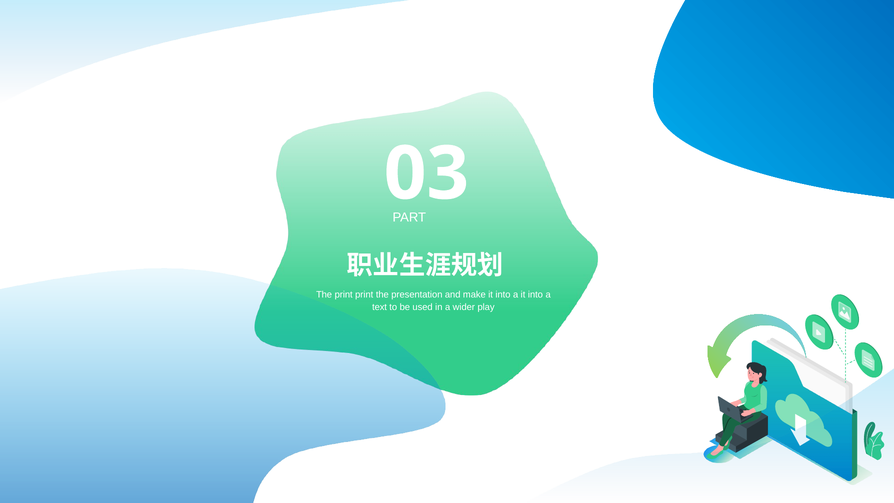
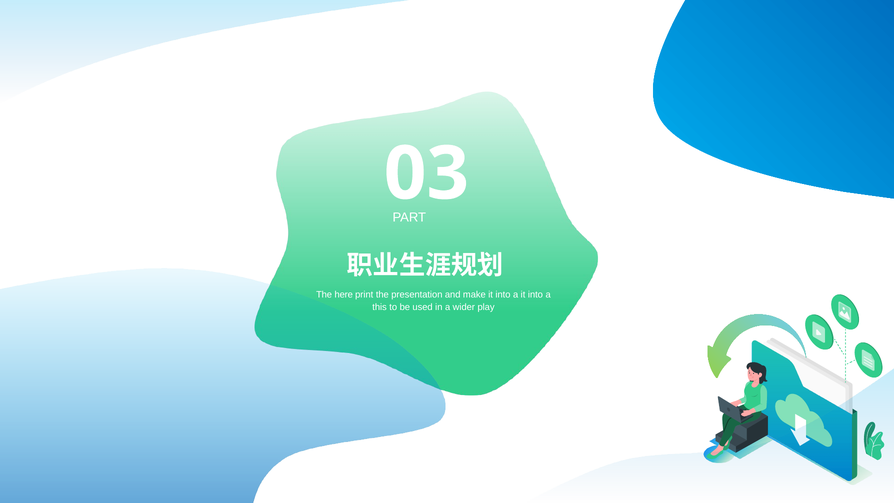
The print: print -> here
text: text -> this
